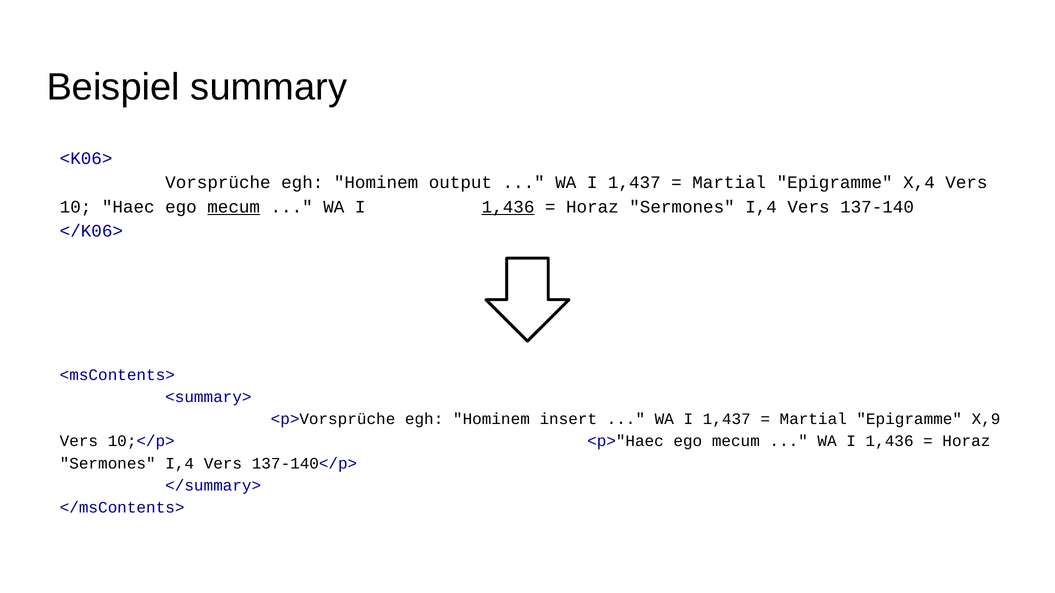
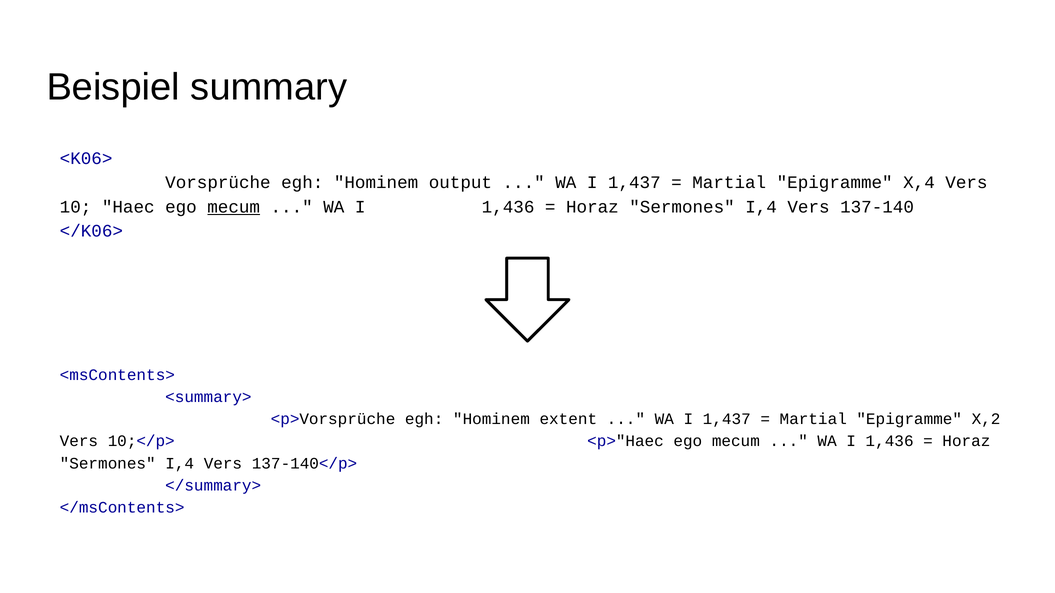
1,436 at (508, 207) underline: present -> none
insert: insert -> extent
X,9: X,9 -> X,2
